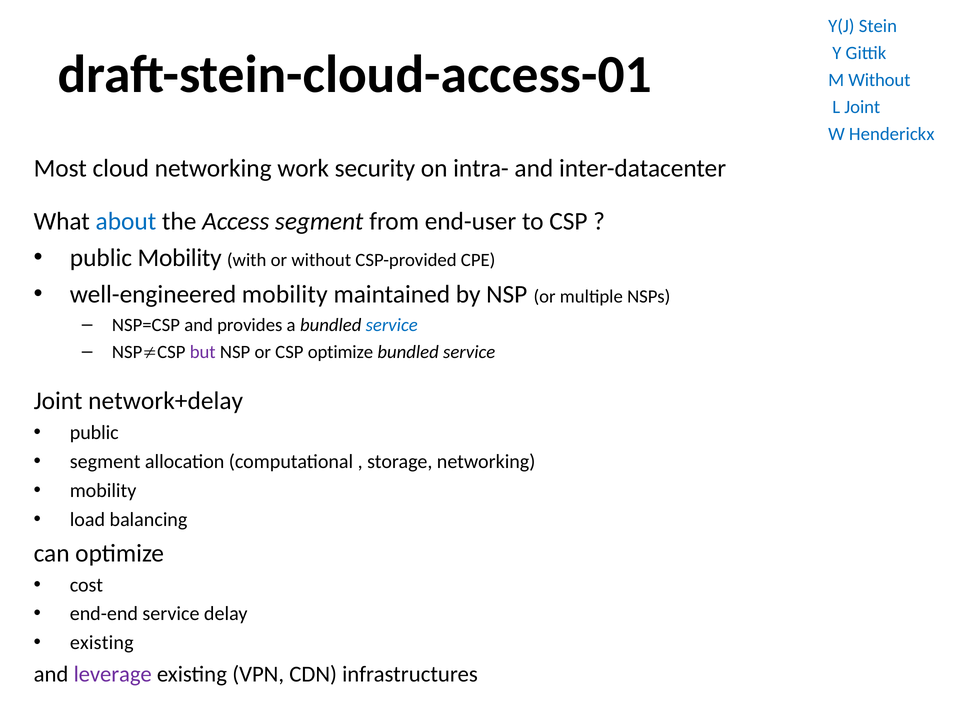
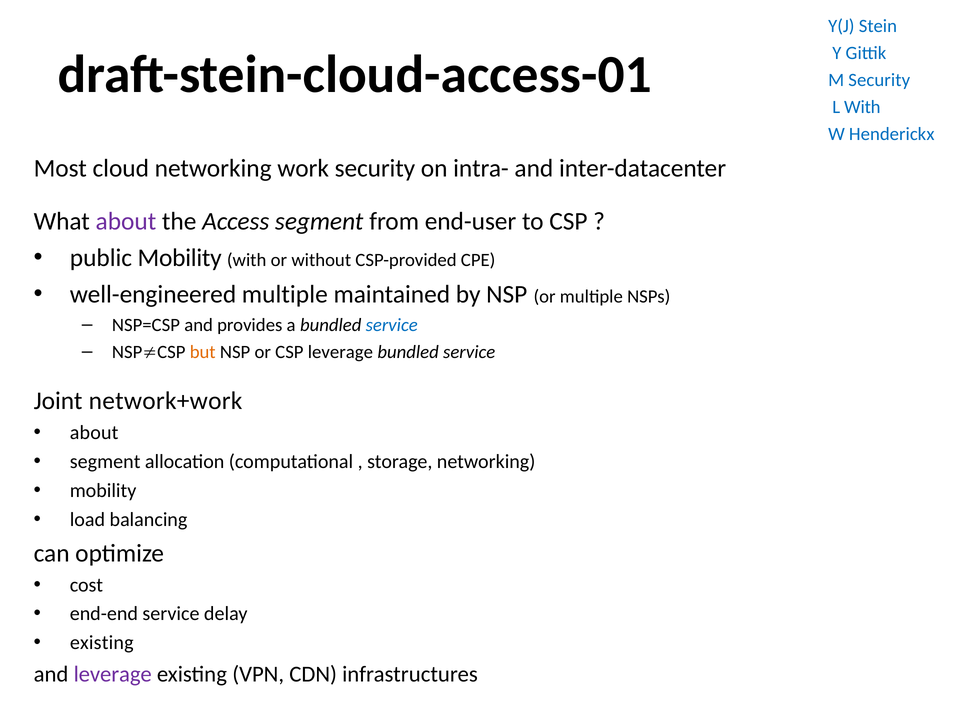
M Without: Without -> Security
L Joint: Joint -> With
about at (126, 221) colour: blue -> purple
well-engineered mobility: mobility -> multiple
but colour: purple -> orange
CSP optimize: optimize -> leverage
network+delay: network+delay -> network+work
public at (94, 432): public -> about
